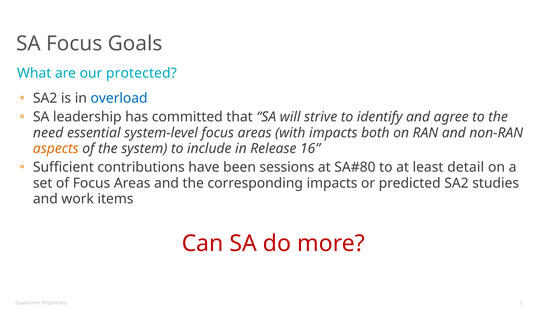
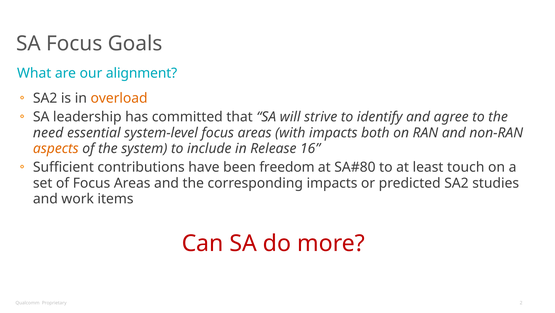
protected: protected -> alignment
overload colour: blue -> orange
sessions: sessions -> freedom
detail: detail -> touch
